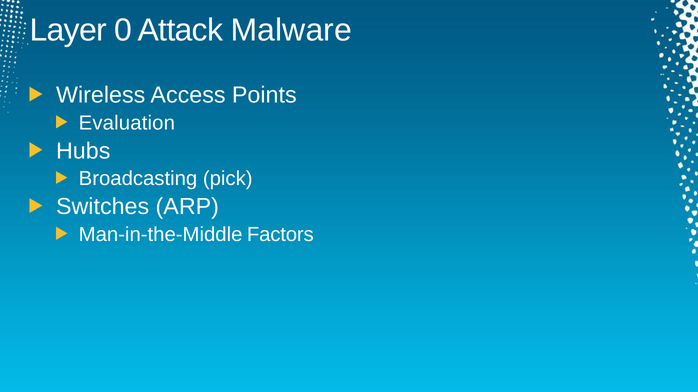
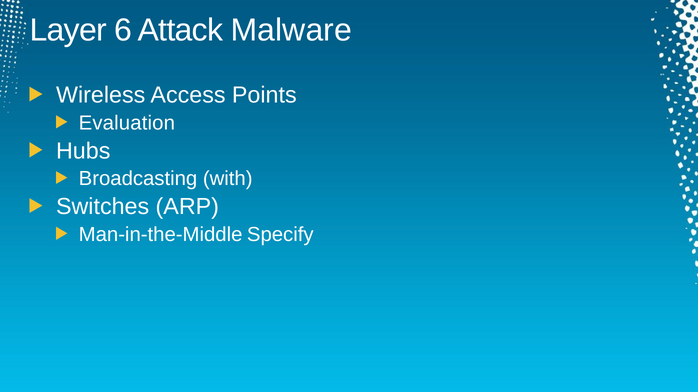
0: 0 -> 6
pick: pick -> with
Factors: Factors -> Specify
